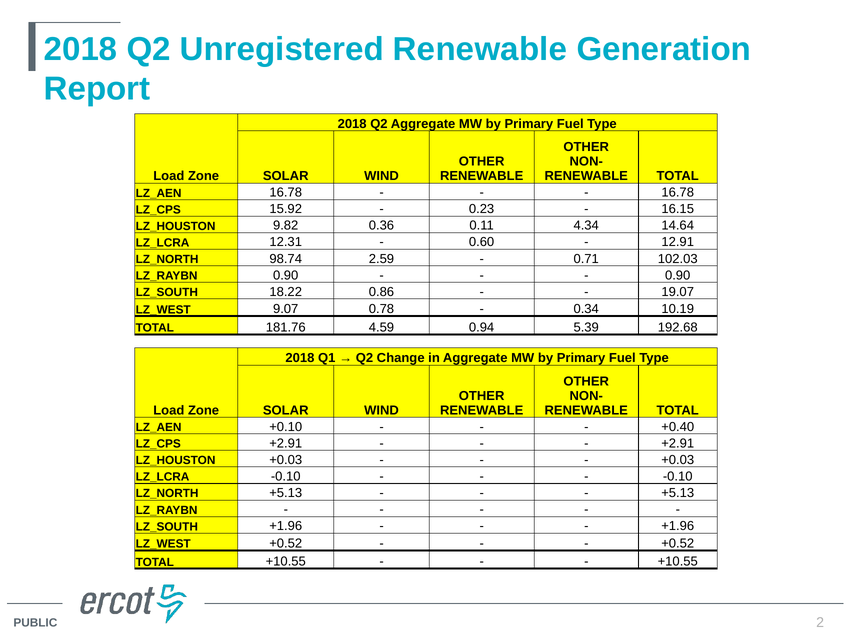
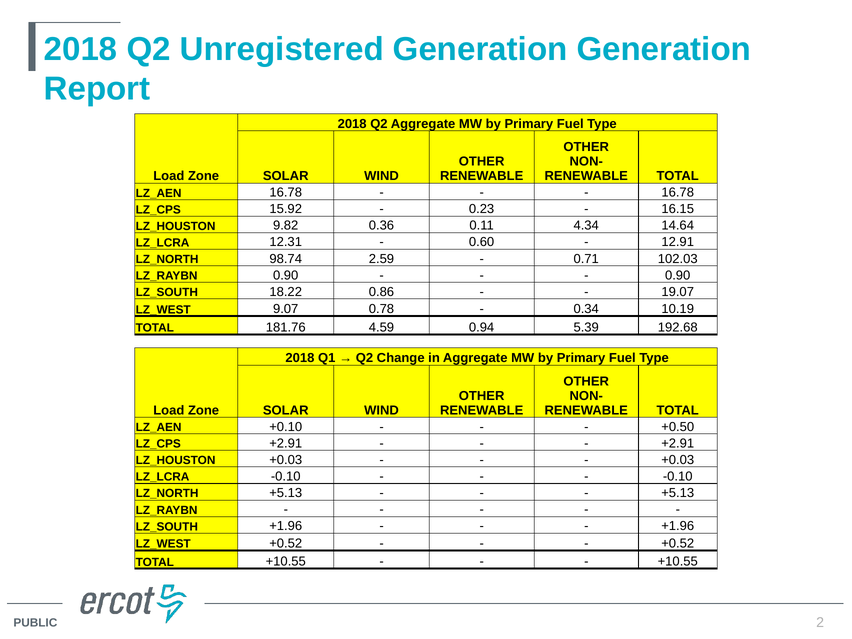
Unregistered Renewable: Renewable -> Generation
+0.40: +0.40 -> +0.50
